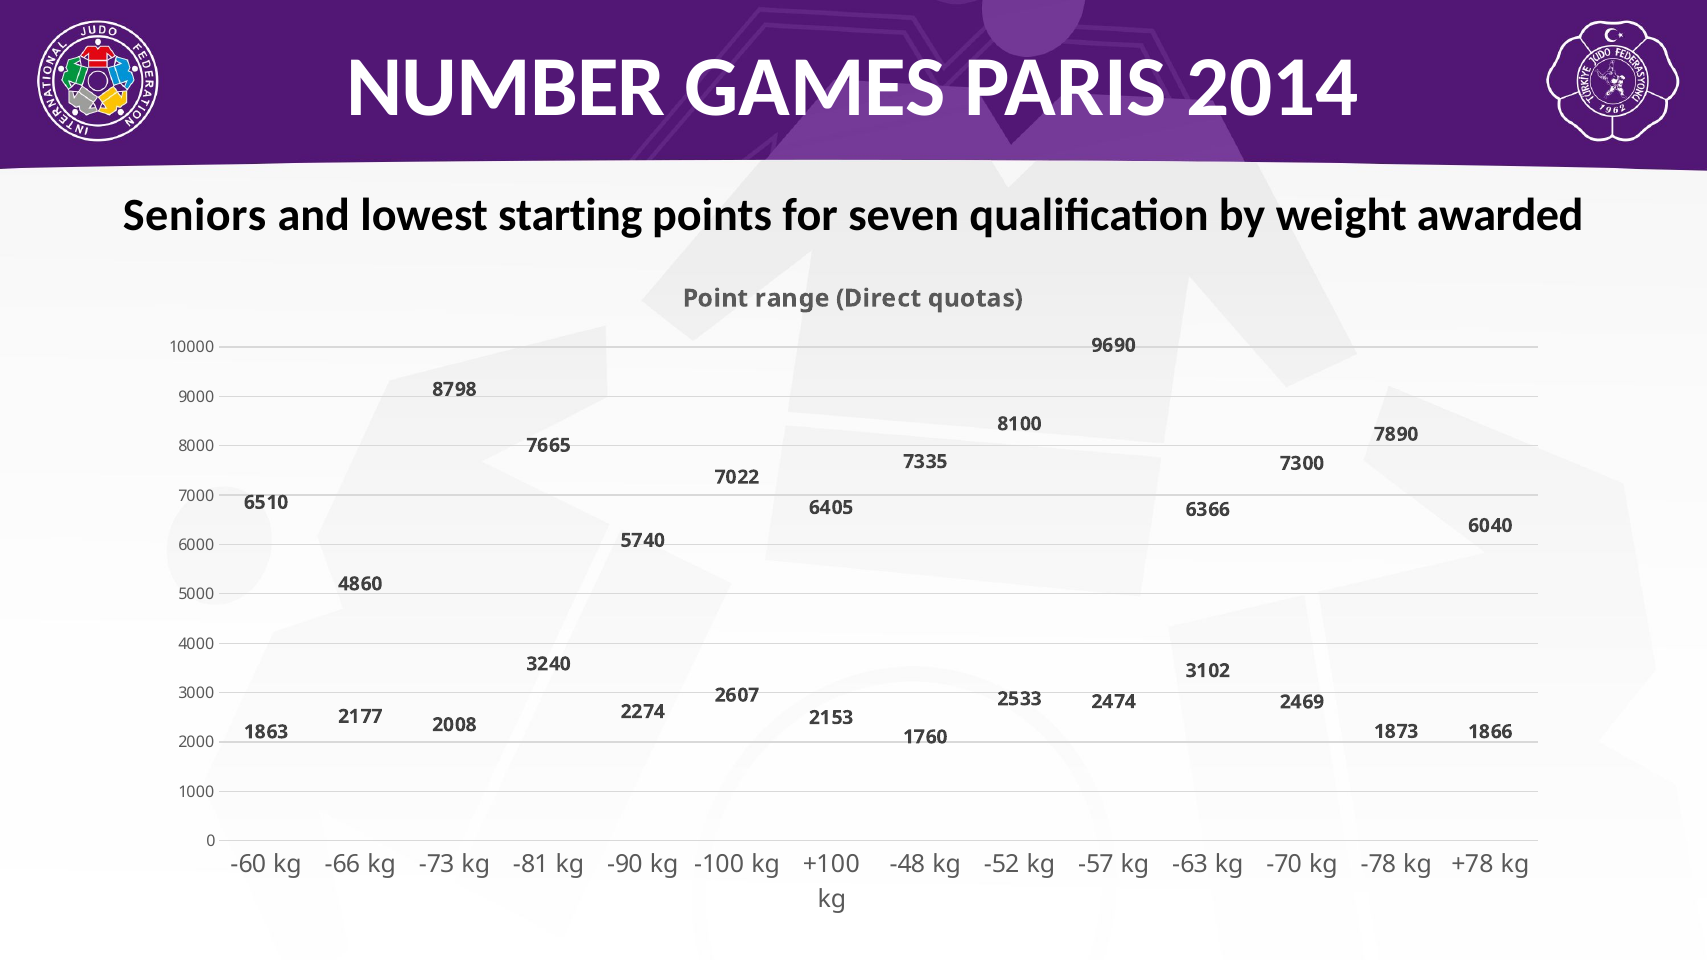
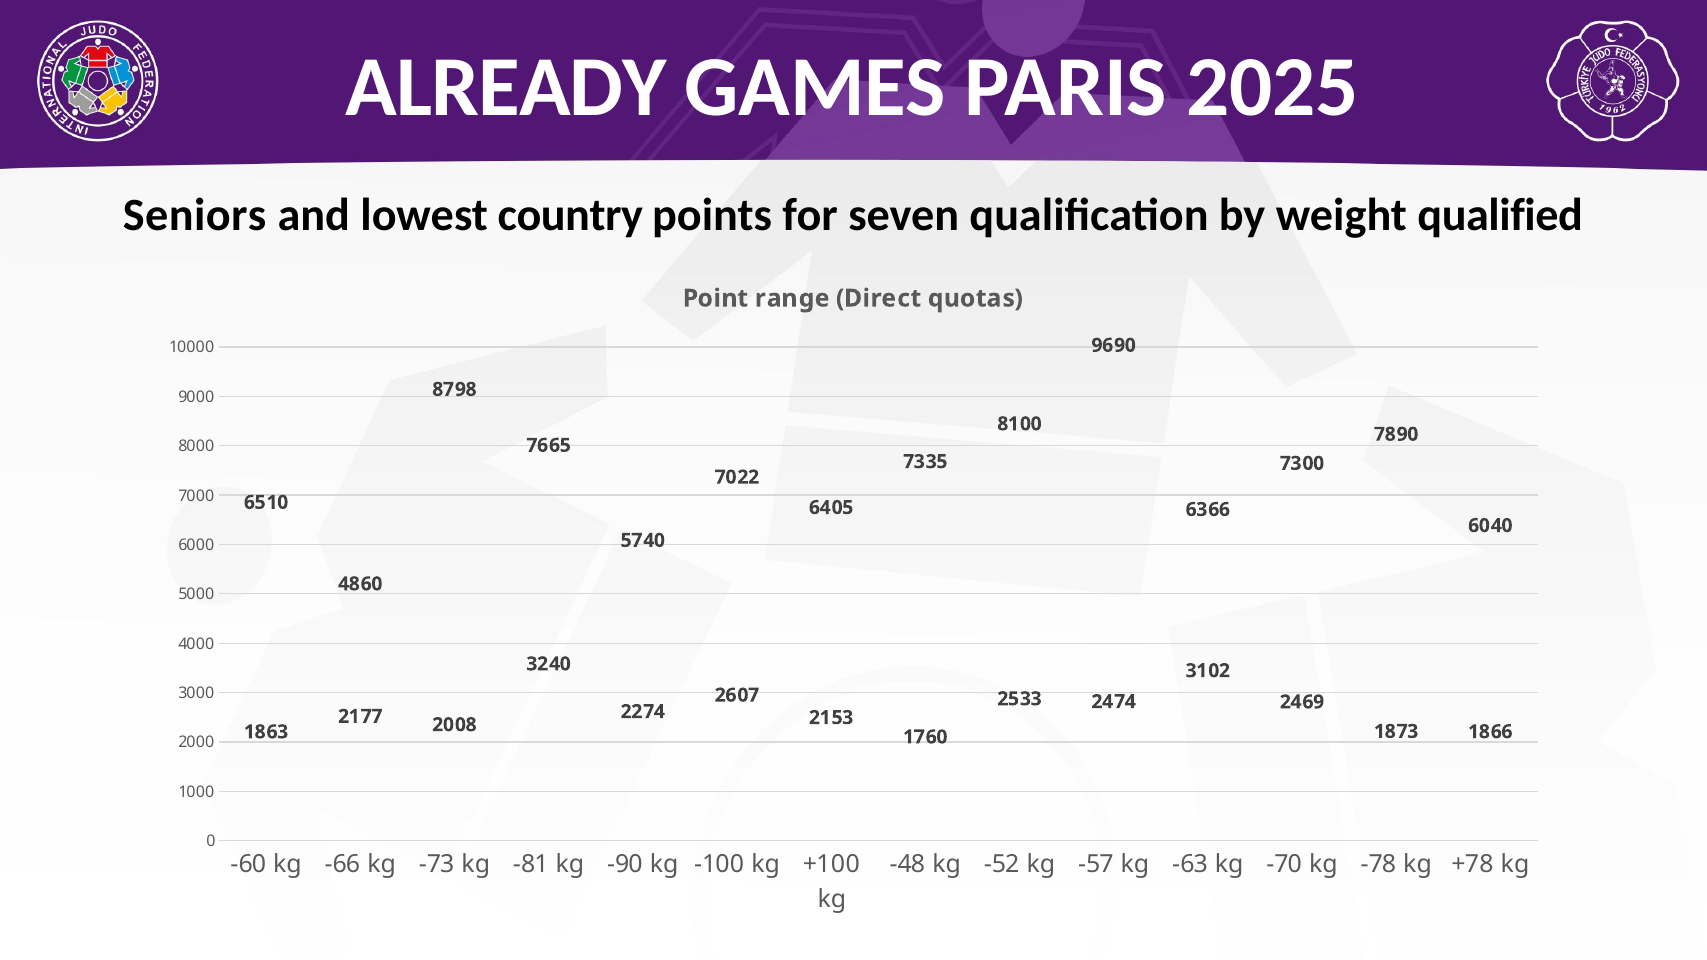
NUMBER: NUMBER -> ALREADY
2014: 2014 -> 2025
starting: starting -> country
awarded: awarded -> qualified
